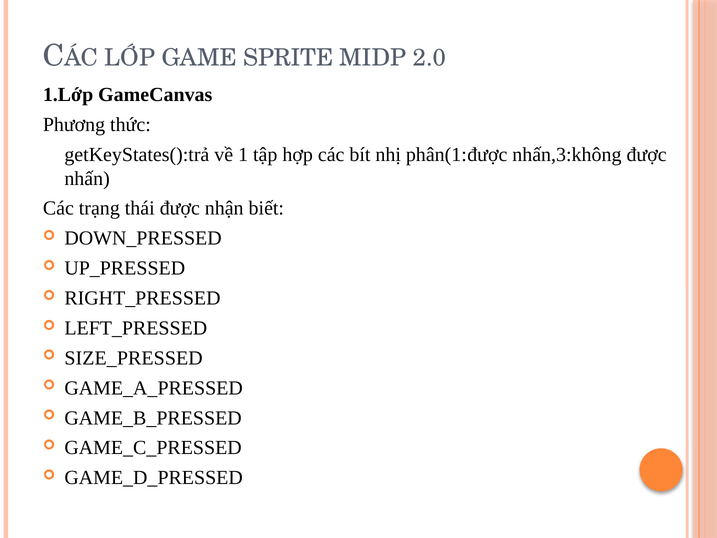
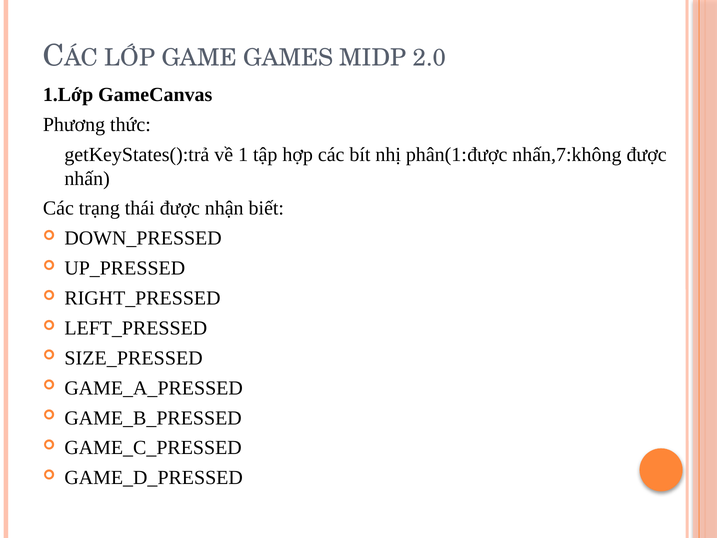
SPRITE: SPRITE -> GAMES
nhấn,3:không: nhấn,3:không -> nhấn,7:không
